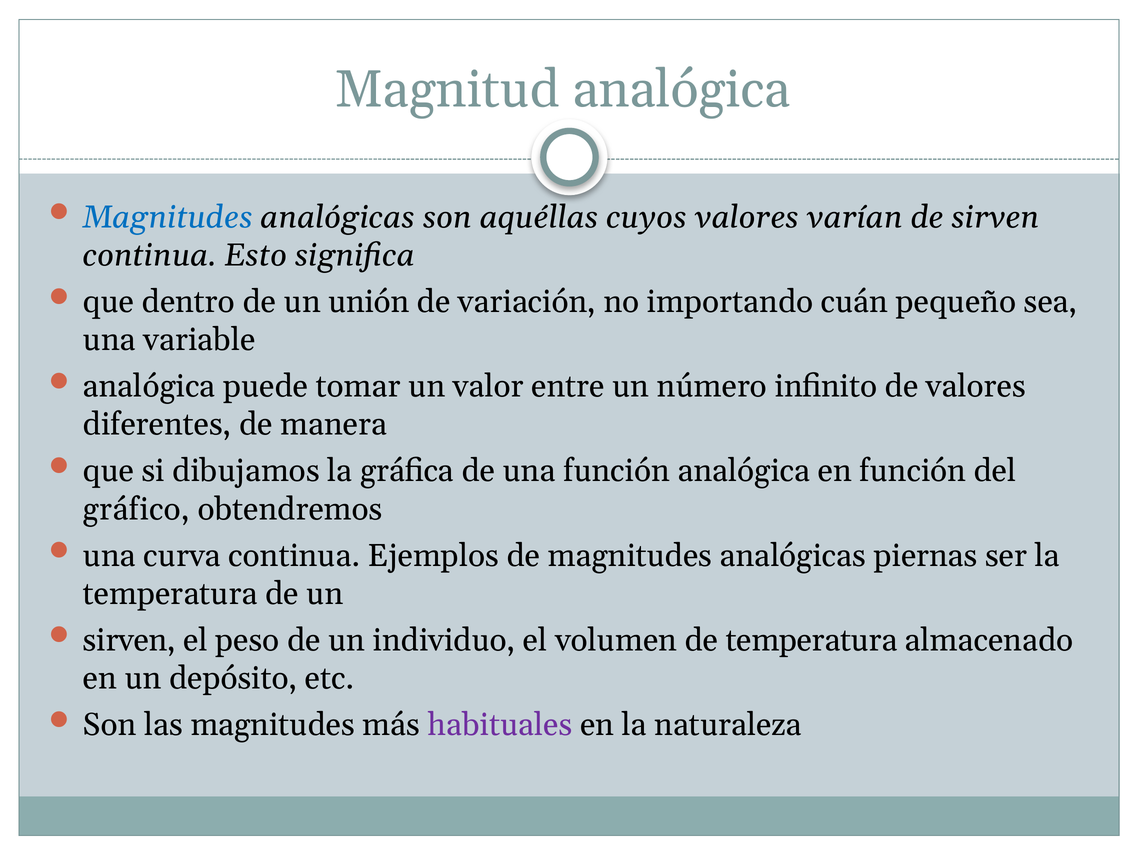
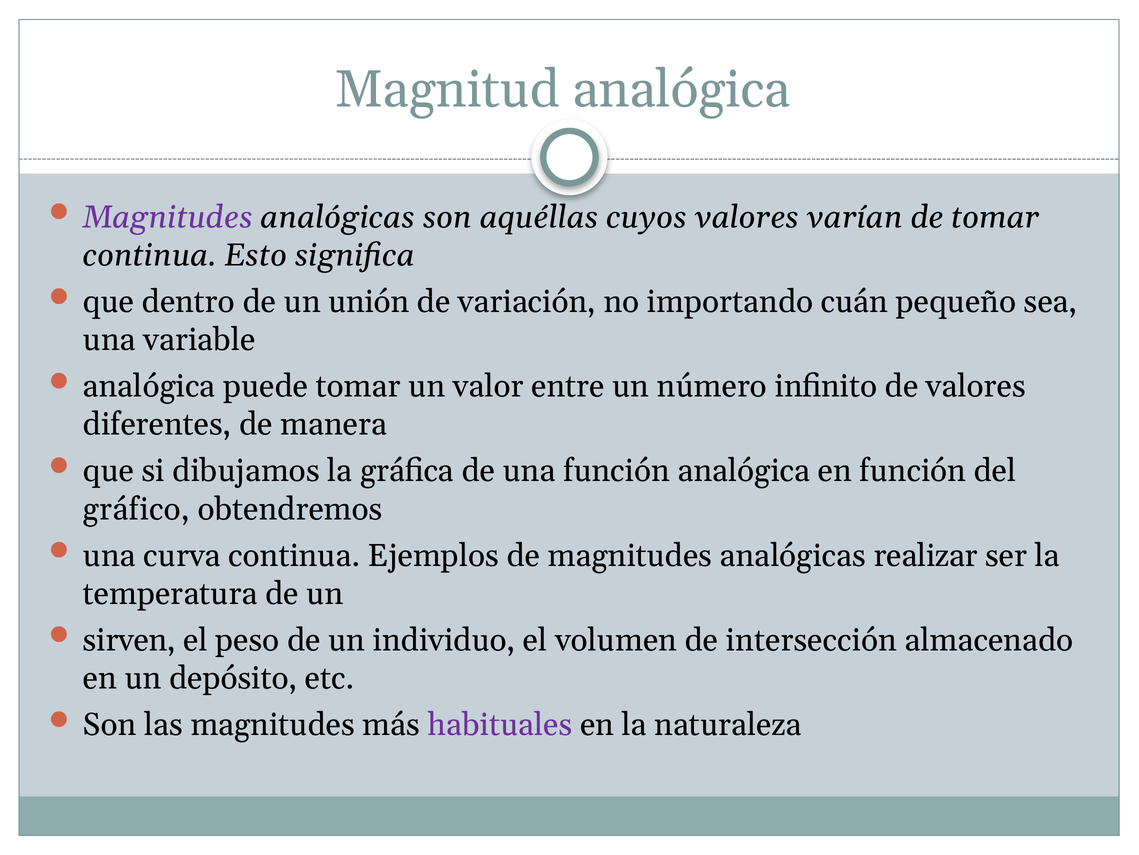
Magnitudes at (168, 217) colour: blue -> purple
de sirven: sirven -> tomar
piernas: piernas -> realizar
de temperatura: temperatura -> intersección
